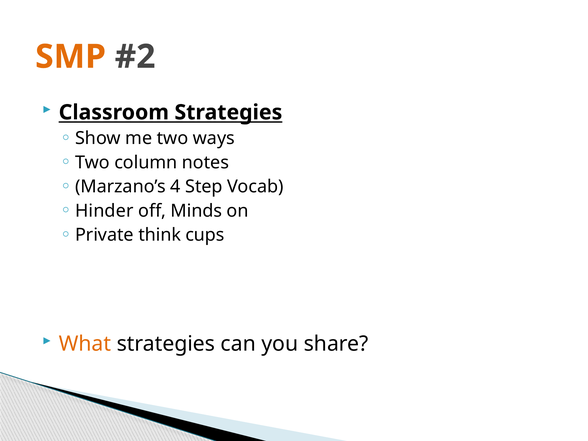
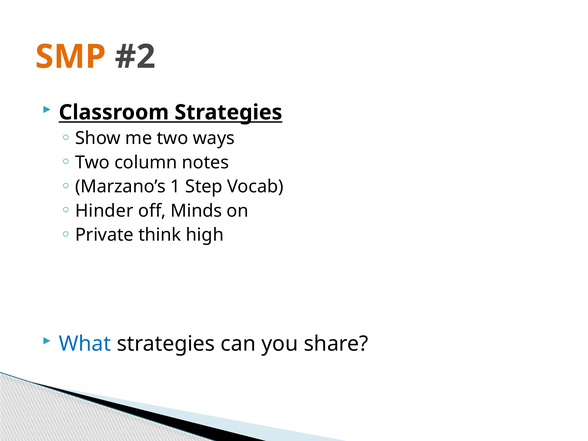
4: 4 -> 1
cups: cups -> high
What colour: orange -> blue
